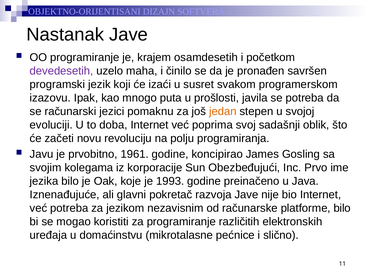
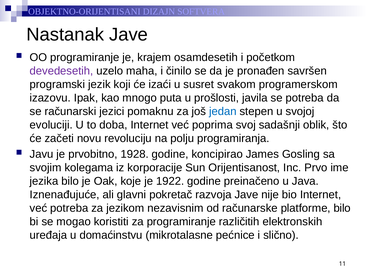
jedan colour: orange -> blue
1961: 1961 -> 1928
Obezbeđujući: Obezbeđujući -> Orijentisanost
1993: 1993 -> 1922
